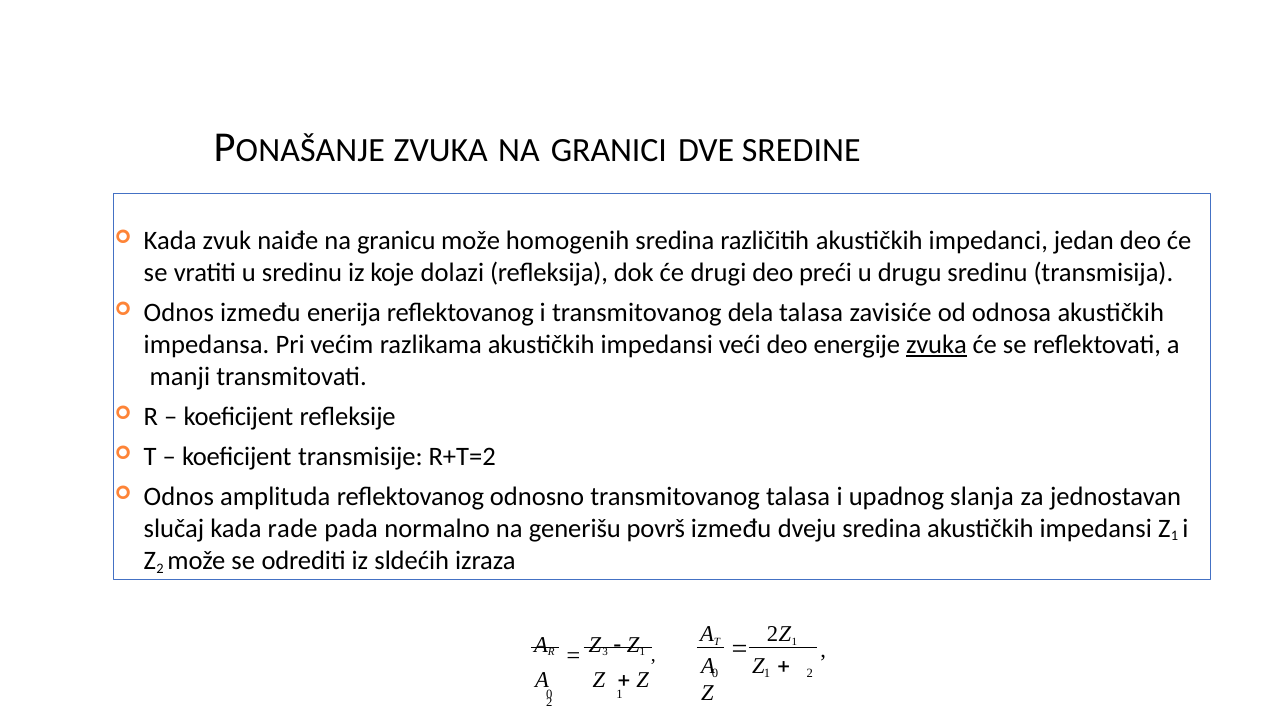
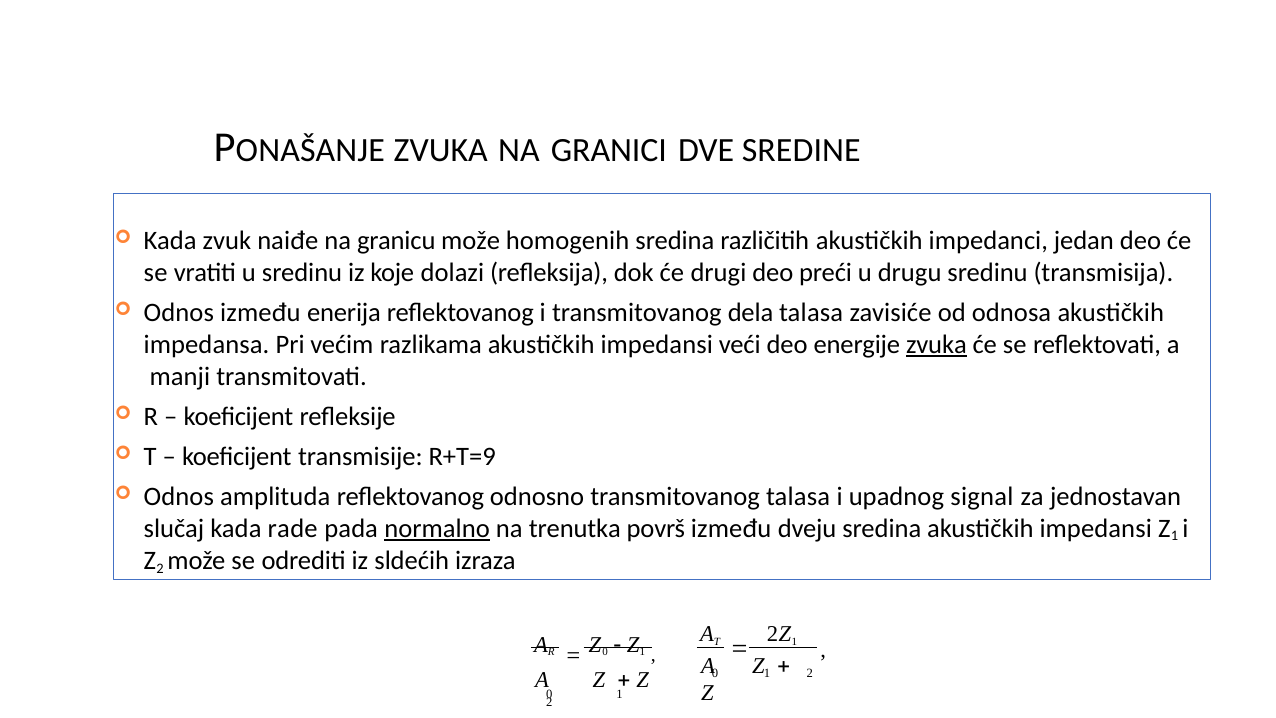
R+T=2: R+T=2 -> R+T=9
slanja: slanja -> signal
normalno underline: none -> present
generišu: generišu -> trenutka
3 at (605, 651): 3 -> 0
